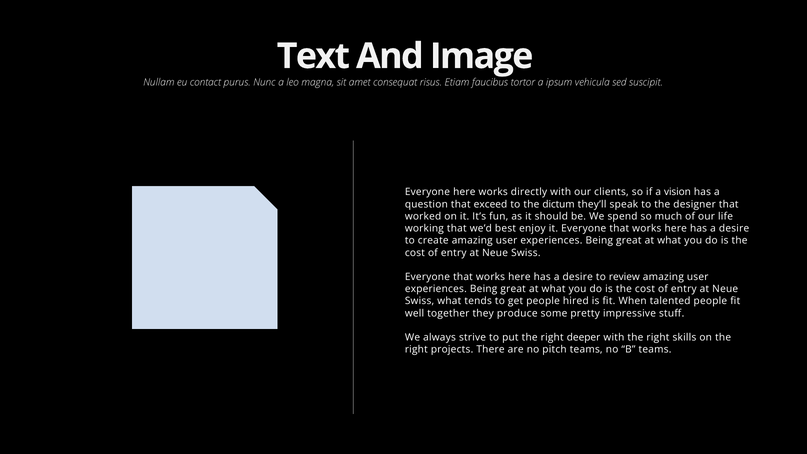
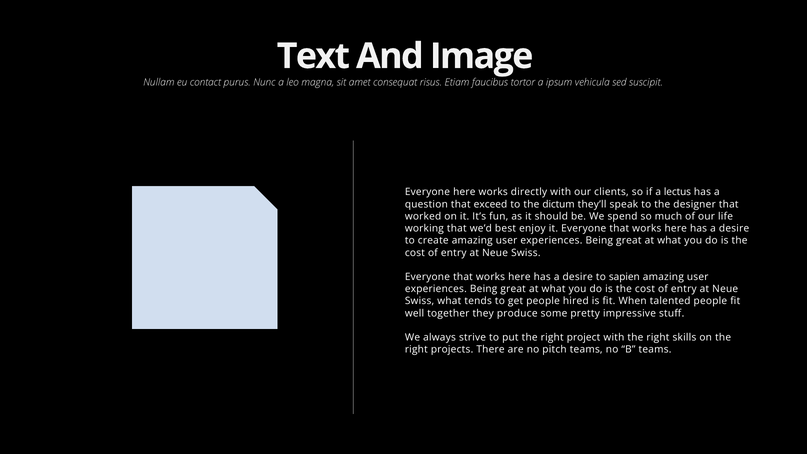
vision: vision -> lectus
review: review -> sapien
deeper: deeper -> project
